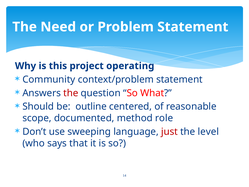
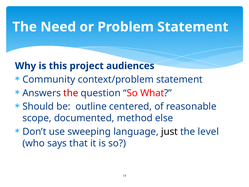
operating: operating -> audiences
role: role -> else
just colour: red -> black
